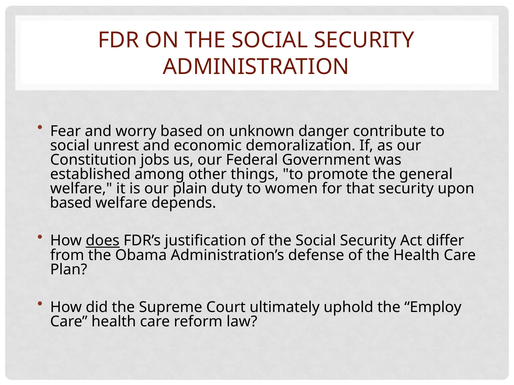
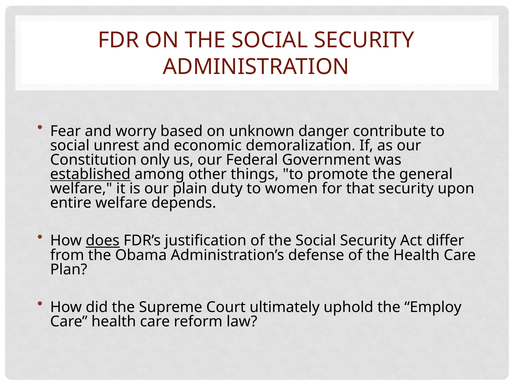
jobs: jobs -> only
established underline: none -> present
based at (71, 203): based -> entire
